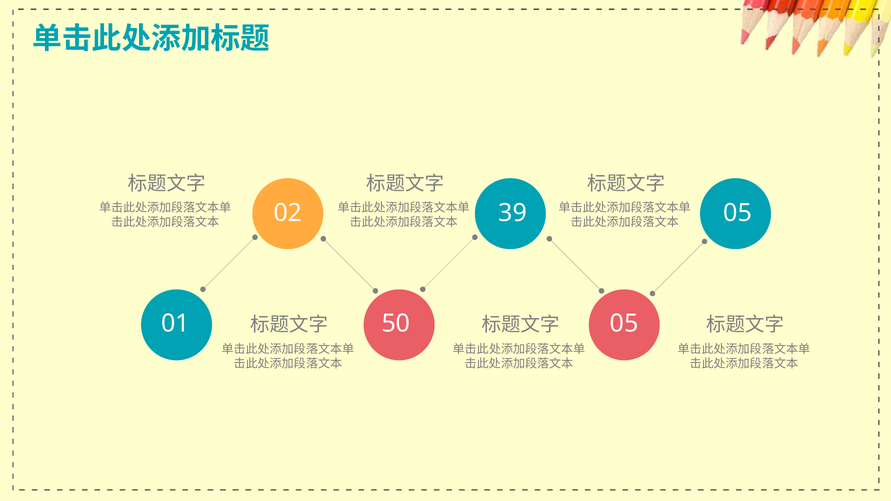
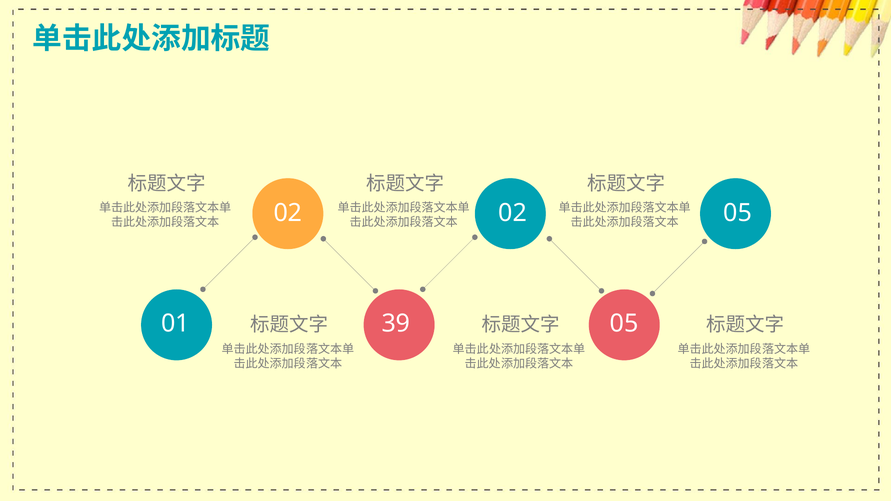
02 39: 39 -> 02
50: 50 -> 39
